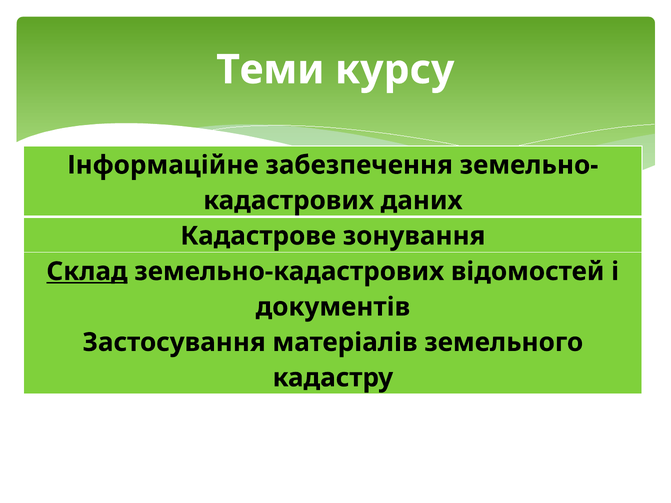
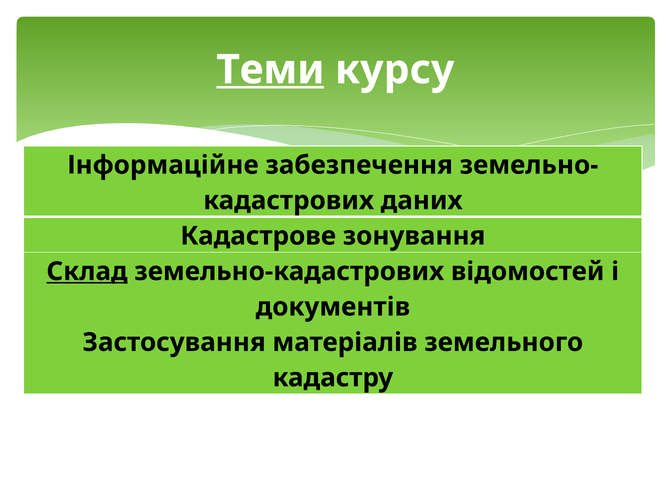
Теми underline: none -> present
